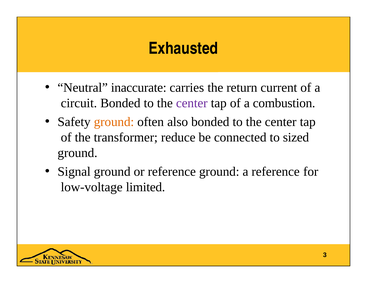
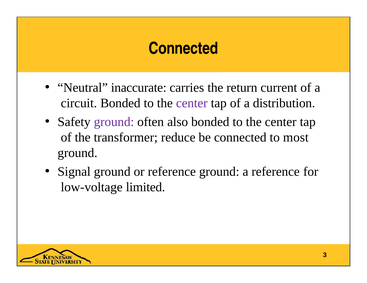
Exhausted at (183, 48): Exhausted -> Connected
combustion: combustion -> distribution
ground at (114, 122) colour: orange -> purple
sized: sized -> most
